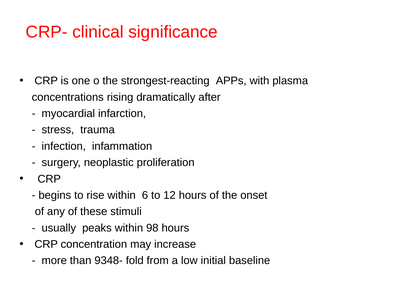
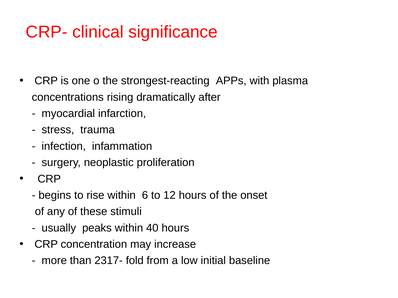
98: 98 -> 40
9348-: 9348- -> 2317-
